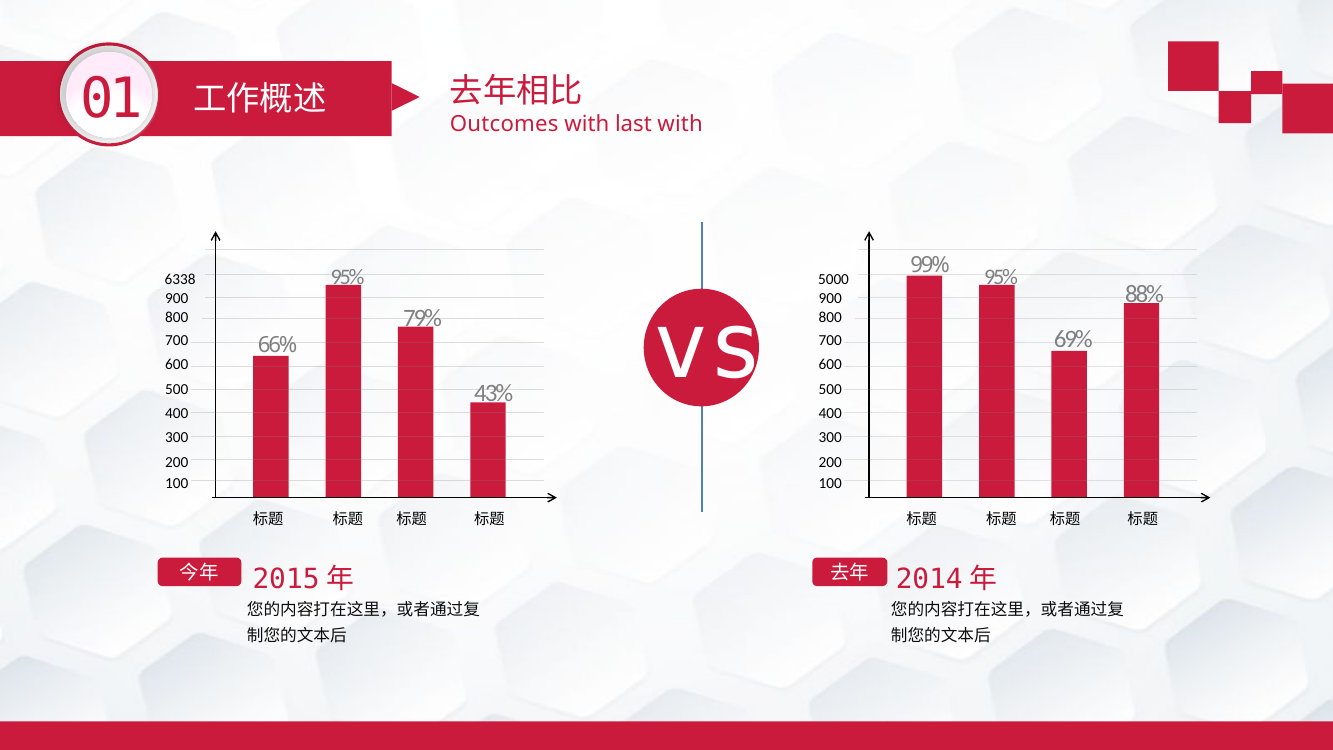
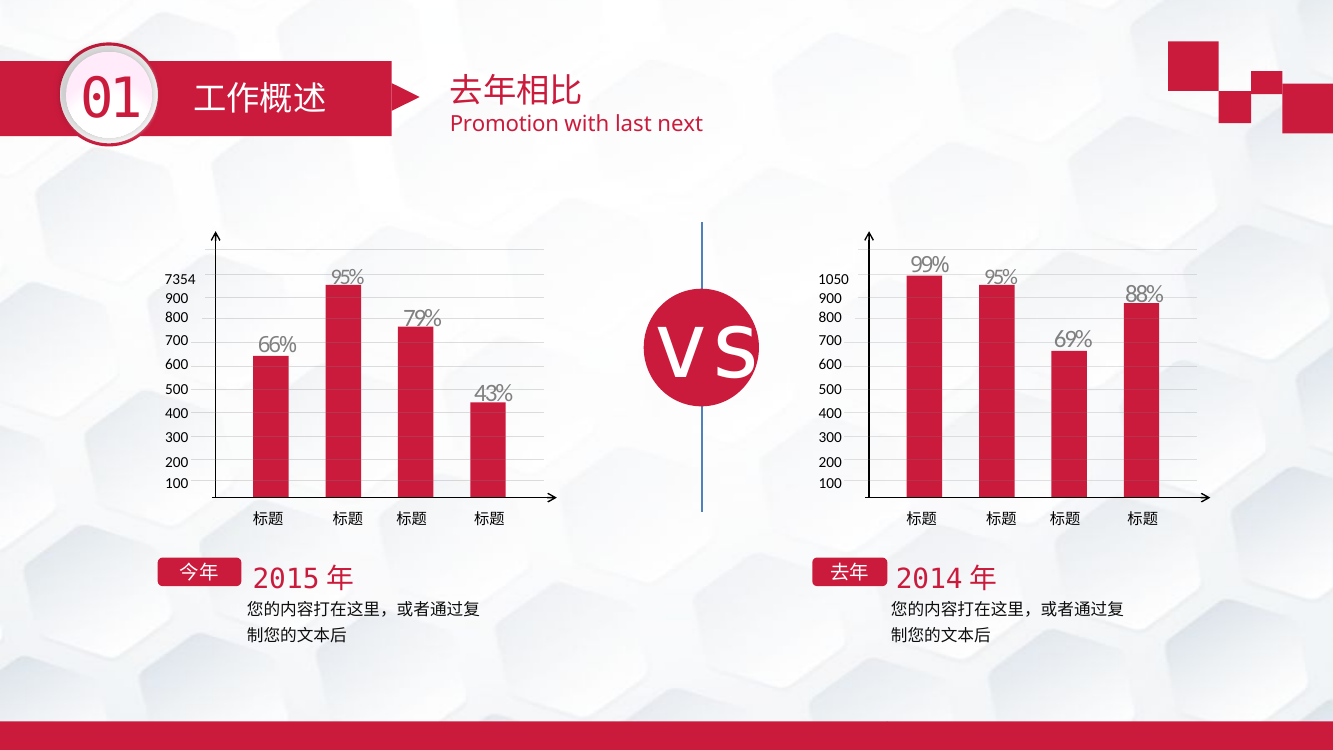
Outcomes: Outcomes -> Promotion
last with: with -> next
6338: 6338 -> 7354
5000: 5000 -> 1050
